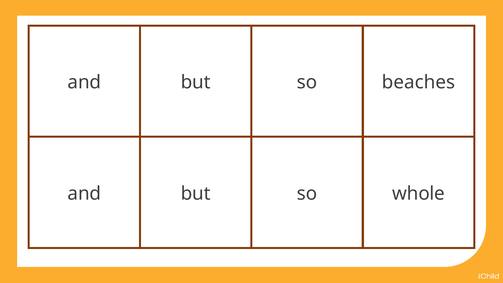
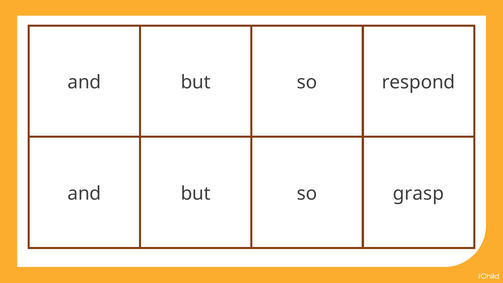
beaches: beaches -> respond
whole: whole -> grasp
